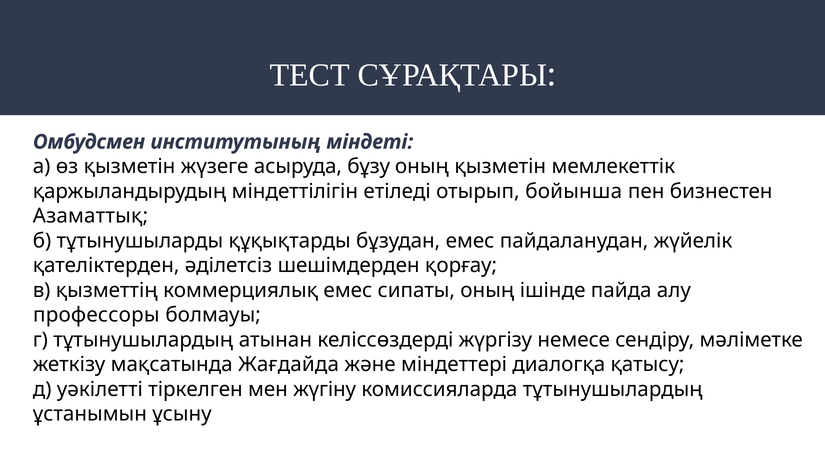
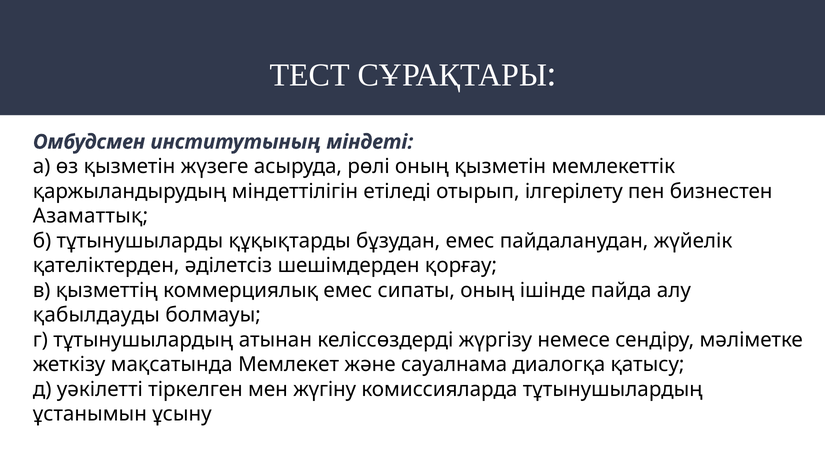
бұзу: бұзу -> рөлі
бойынша: бойынша -> ілгерілету
профессоры: профессоры -> қабылдауды
Жағдайда: Жағдайда -> Мемлекет
міндеттері: міндеттері -> сауалнама
